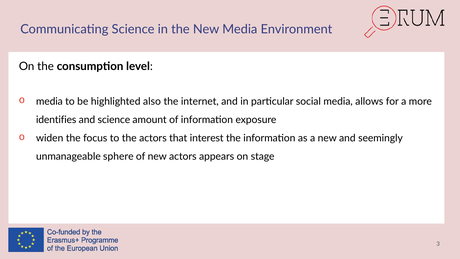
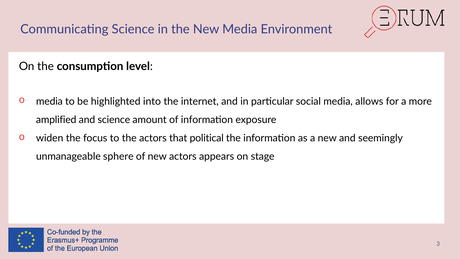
also: also -> into
identifies: identifies -> amplified
interest: interest -> political
